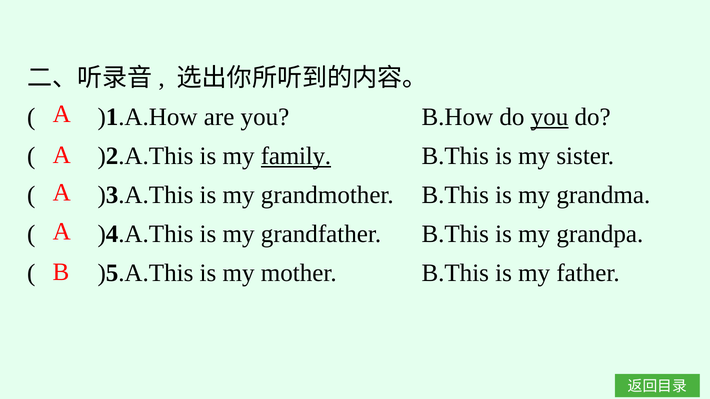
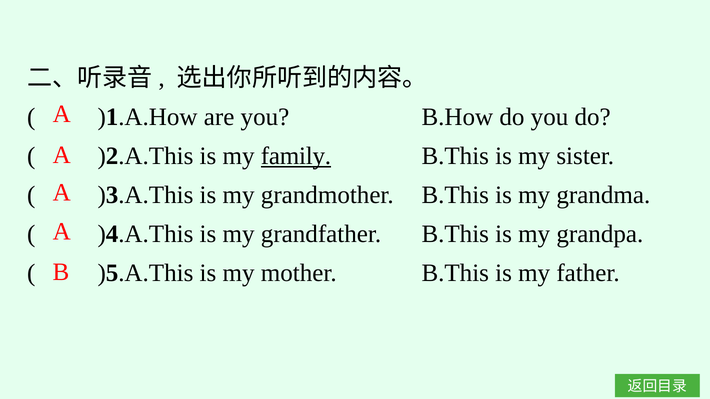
you at (550, 117) underline: present -> none
